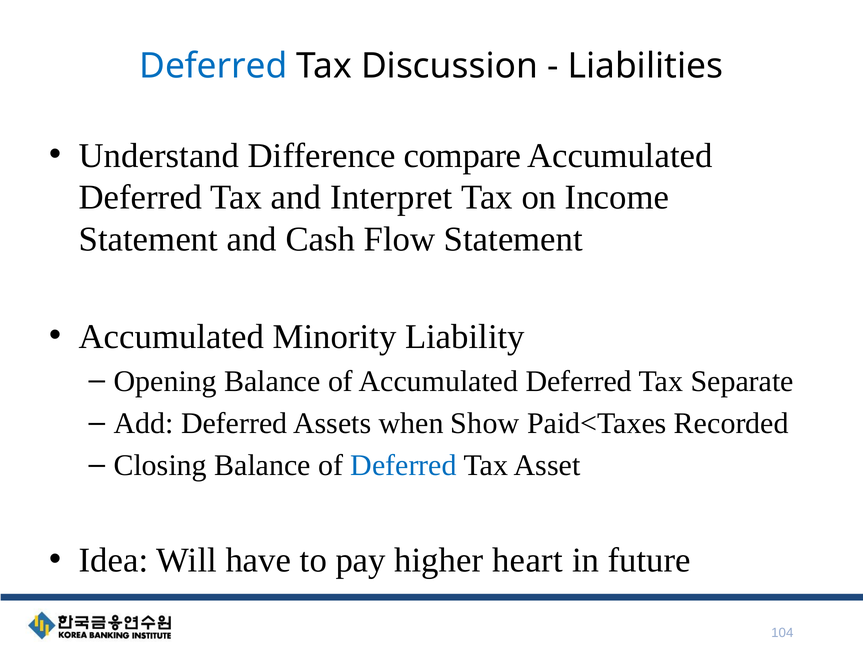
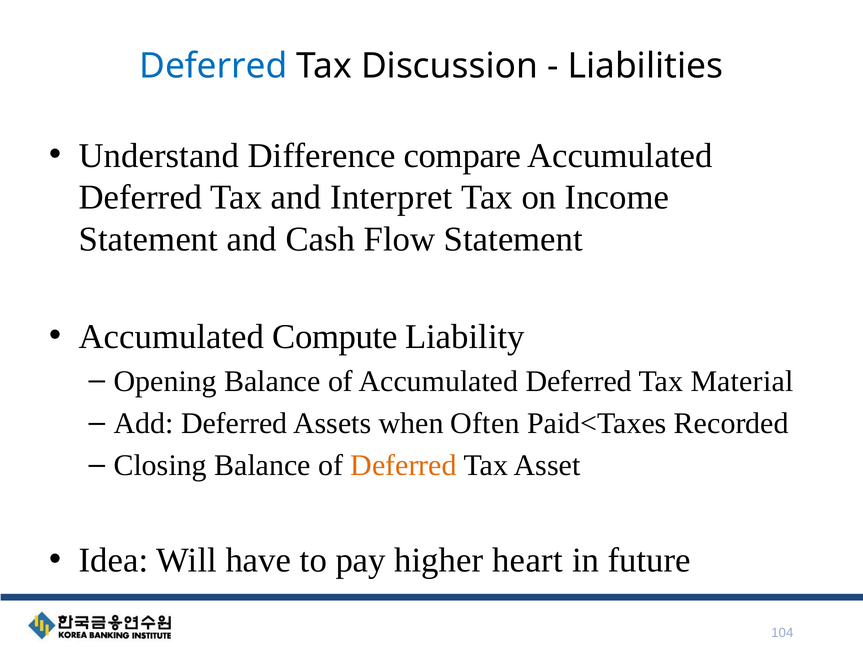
Minority: Minority -> Compute
Separate: Separate -> Material
Show: Show -> Often
Deferred at (404, 466) colour: blue -> orange
